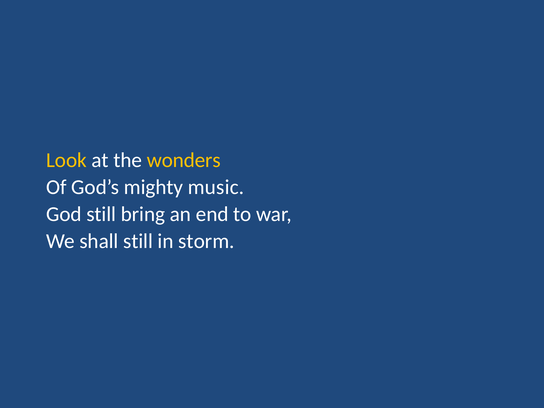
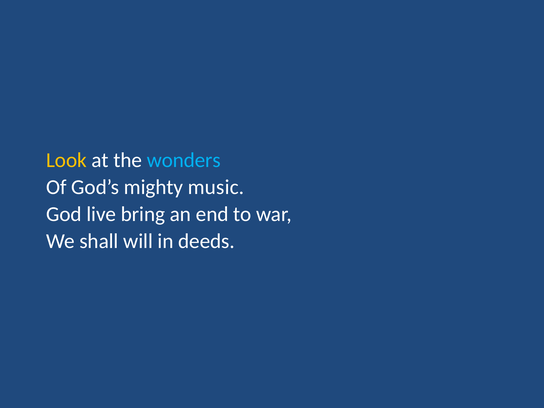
wonders colour: yellow -> light blue
God still: still -> live
shall still: still -> will
storm: storm -> deeds
